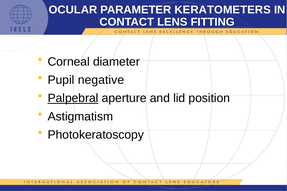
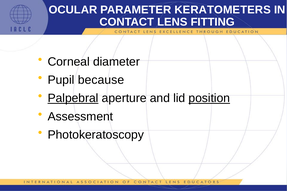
negative: negative -> because
position underline: none -> present
Astigmatism: Astigmatism -> Assessment
